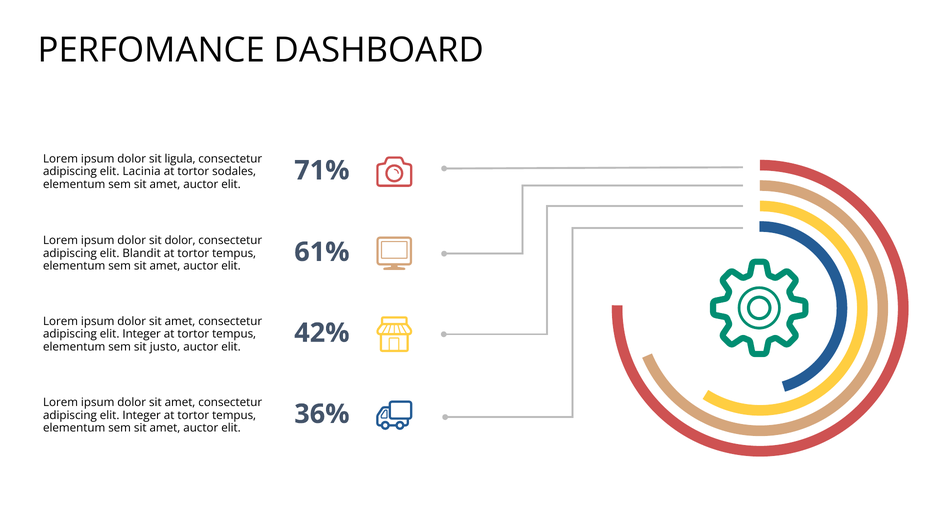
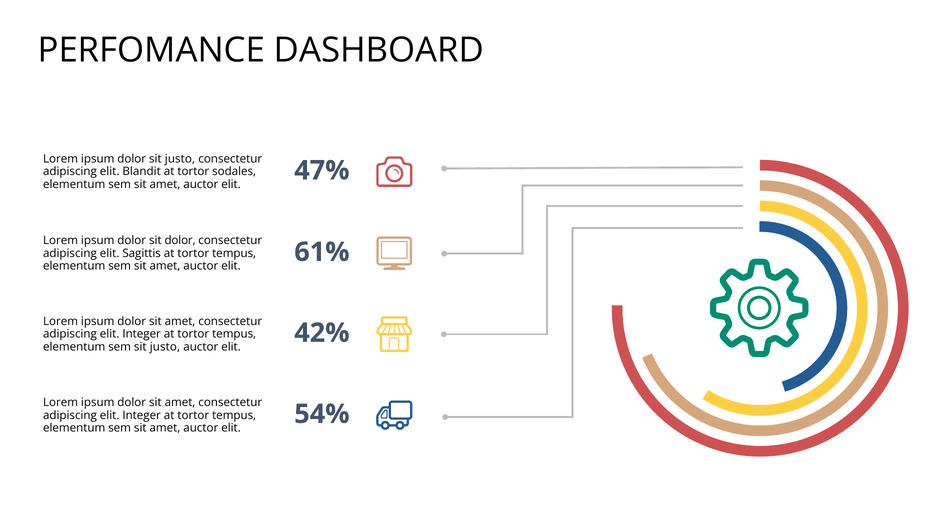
dolor sit ligula: ligula -> justo
Lacinia: Lacinia -> Blandit
71%: 71% -> 47%
Blandit: Blandit -> Sagittis
36%: 36% -> 54%
